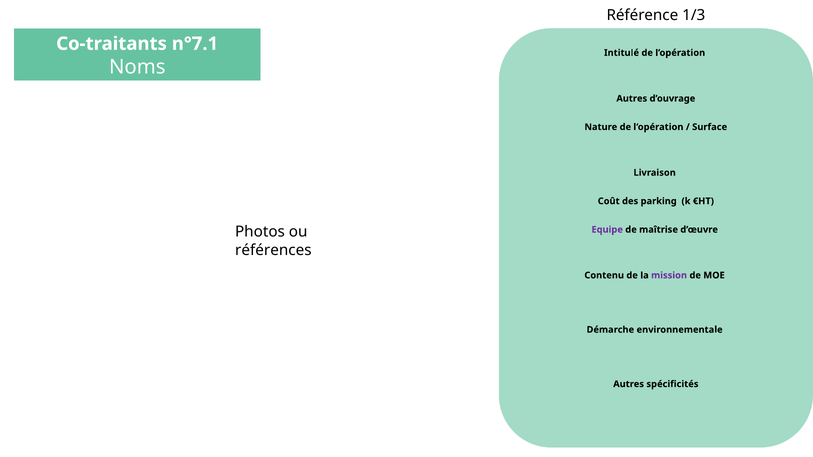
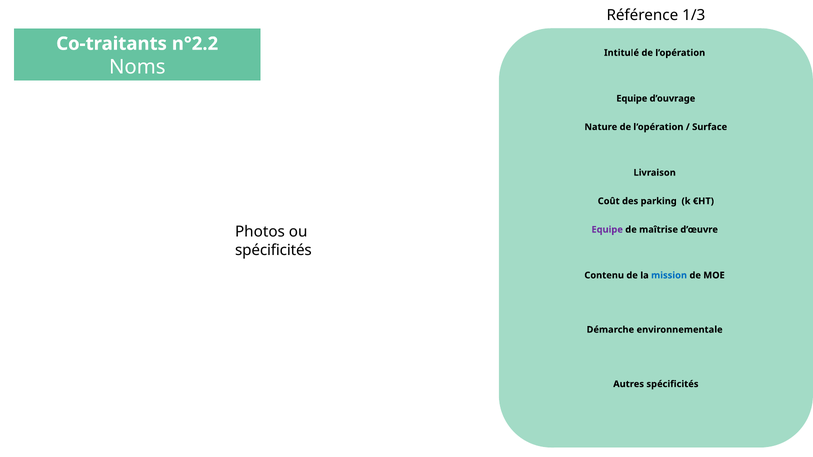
n°7.1: n°7.1 -> n°2.2
Autres at (632, 99): Autres -> Equipe
références at (273, 250): références -> spécificités
mission colour: purple -> blue
